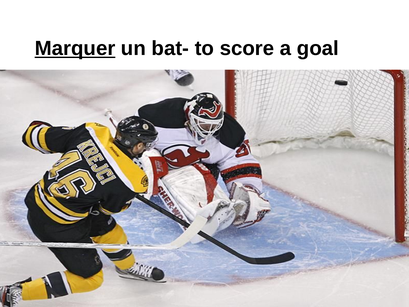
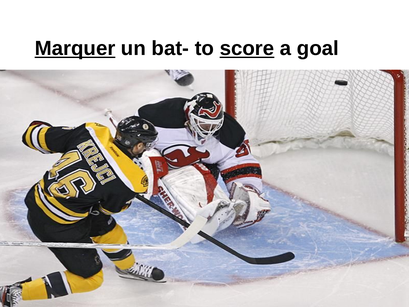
score underline: none -> present
